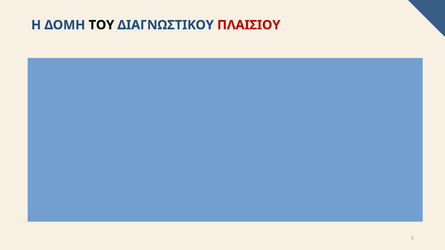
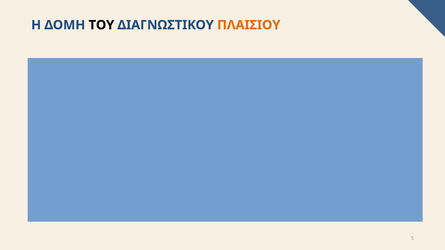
ΠΛΑΙΣΙΟΥ colour: red -> orange
